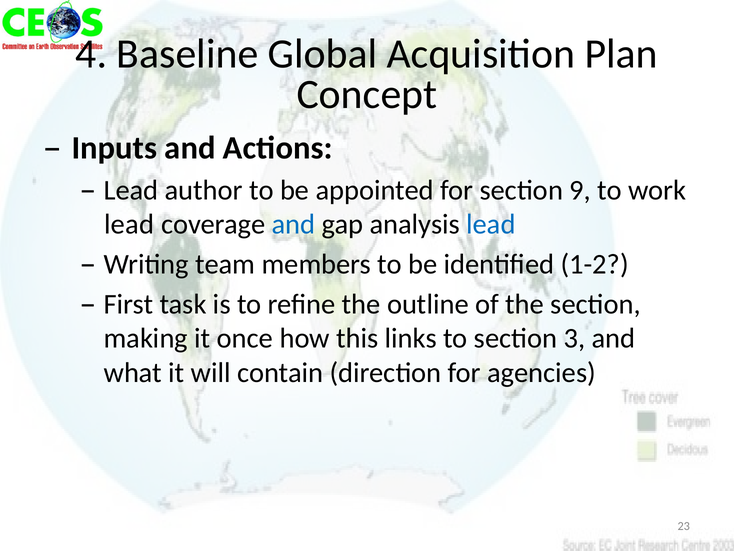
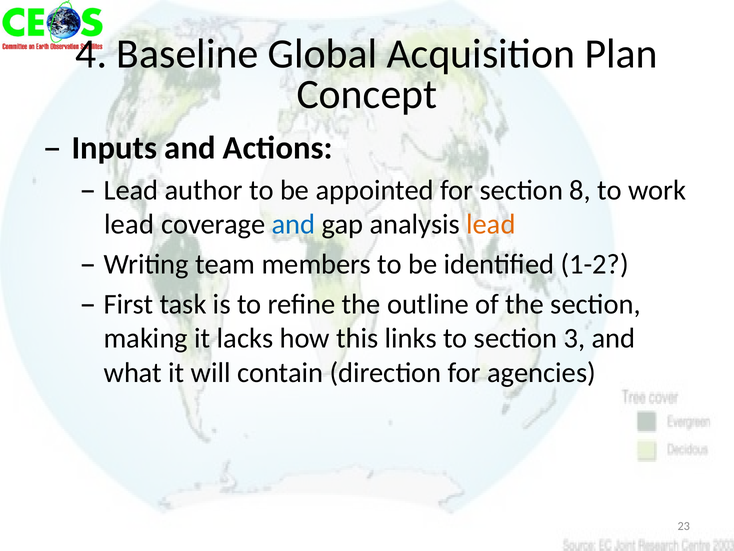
9: 9 -> 8
lead at (491, 224) colour: blue -> orange
once: once -> lacks
